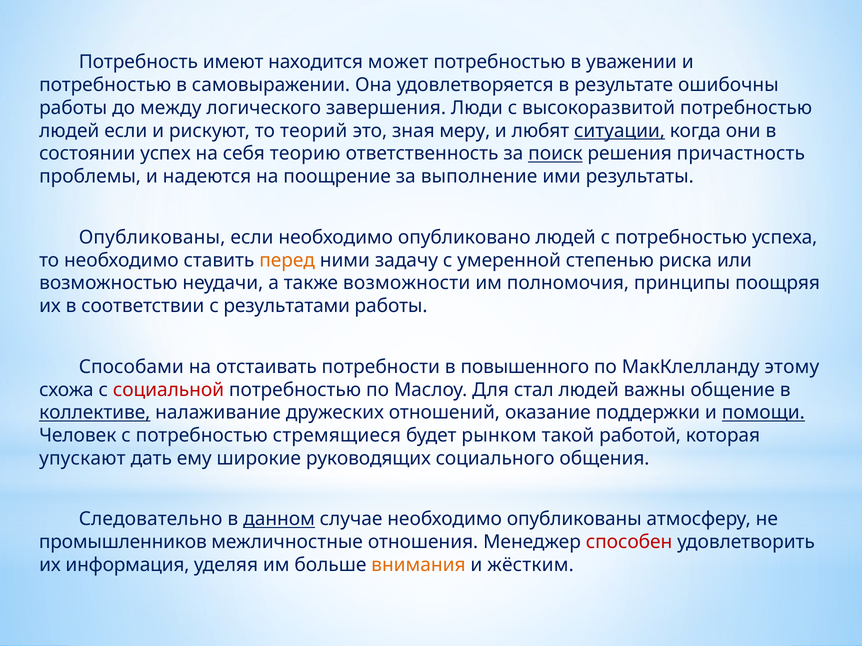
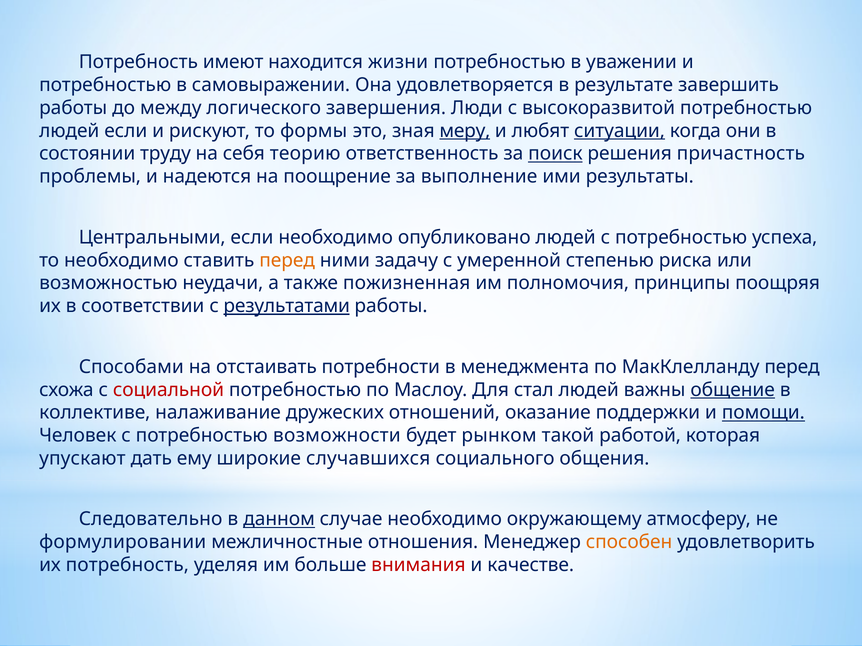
может: может -> жизни
ошибочны: ошибочны -> завершить
теорий: теорий -> формы
меру underline: none -> present
ycпex: ycпex -> труду
Опубликованы at (152, 237): Опубликованы -> Центральными
возможности: возможности -> пожизненная
результатами underline: none -> present
повышенного: повышенного -> менеджмента
МакКлелланду этому: этому -> перед
общение underline: none -> present
коллективе underline: present -> none
стремящиеся: стремящиеся -> вoзмoжнocти
руководящих: руководящих -> случавшихся
необходимо опубликованы: опубликованы -> окружающему
промышленников: промышленников -> формулировании
способен colour: red -> orange
их информация: информация -> потребность
внимания colour: orange -> red
жёстким: жёстким -> качестве
